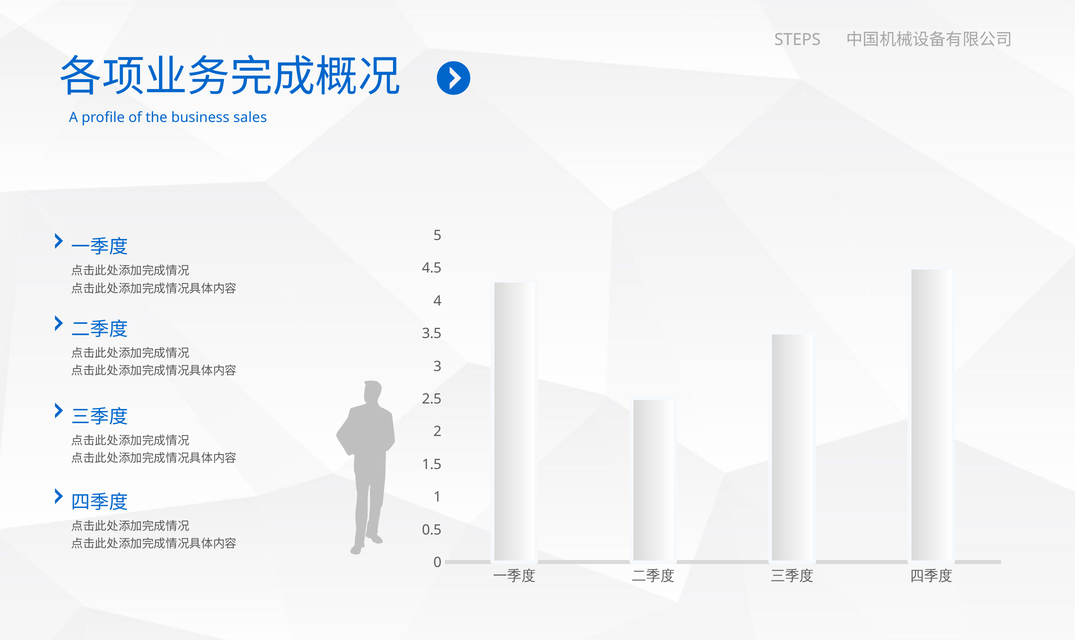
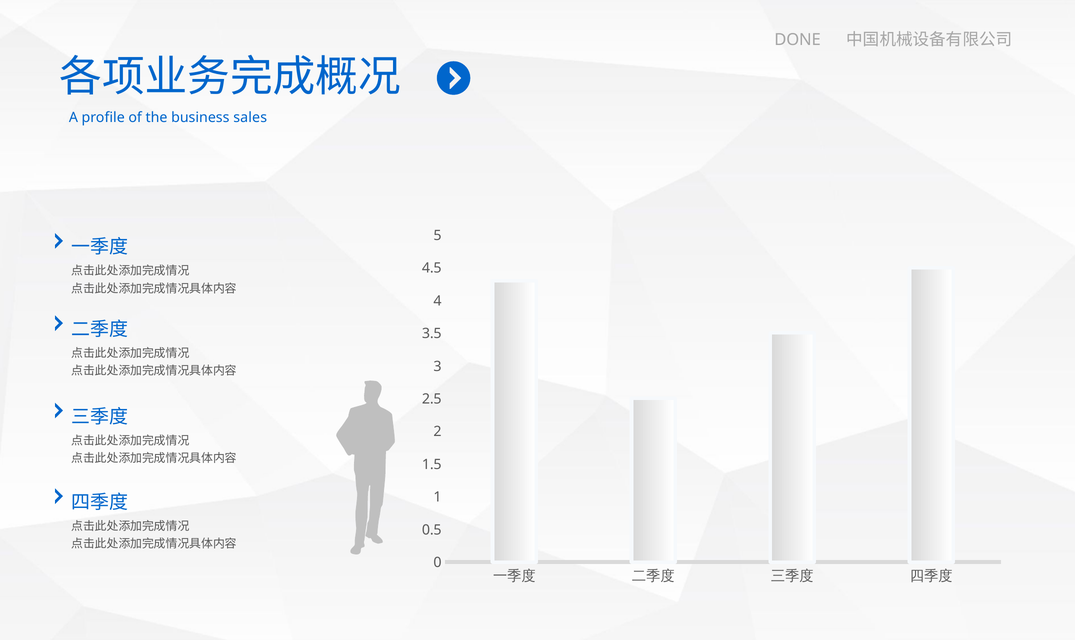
STEPS: STEPS -> DONE
